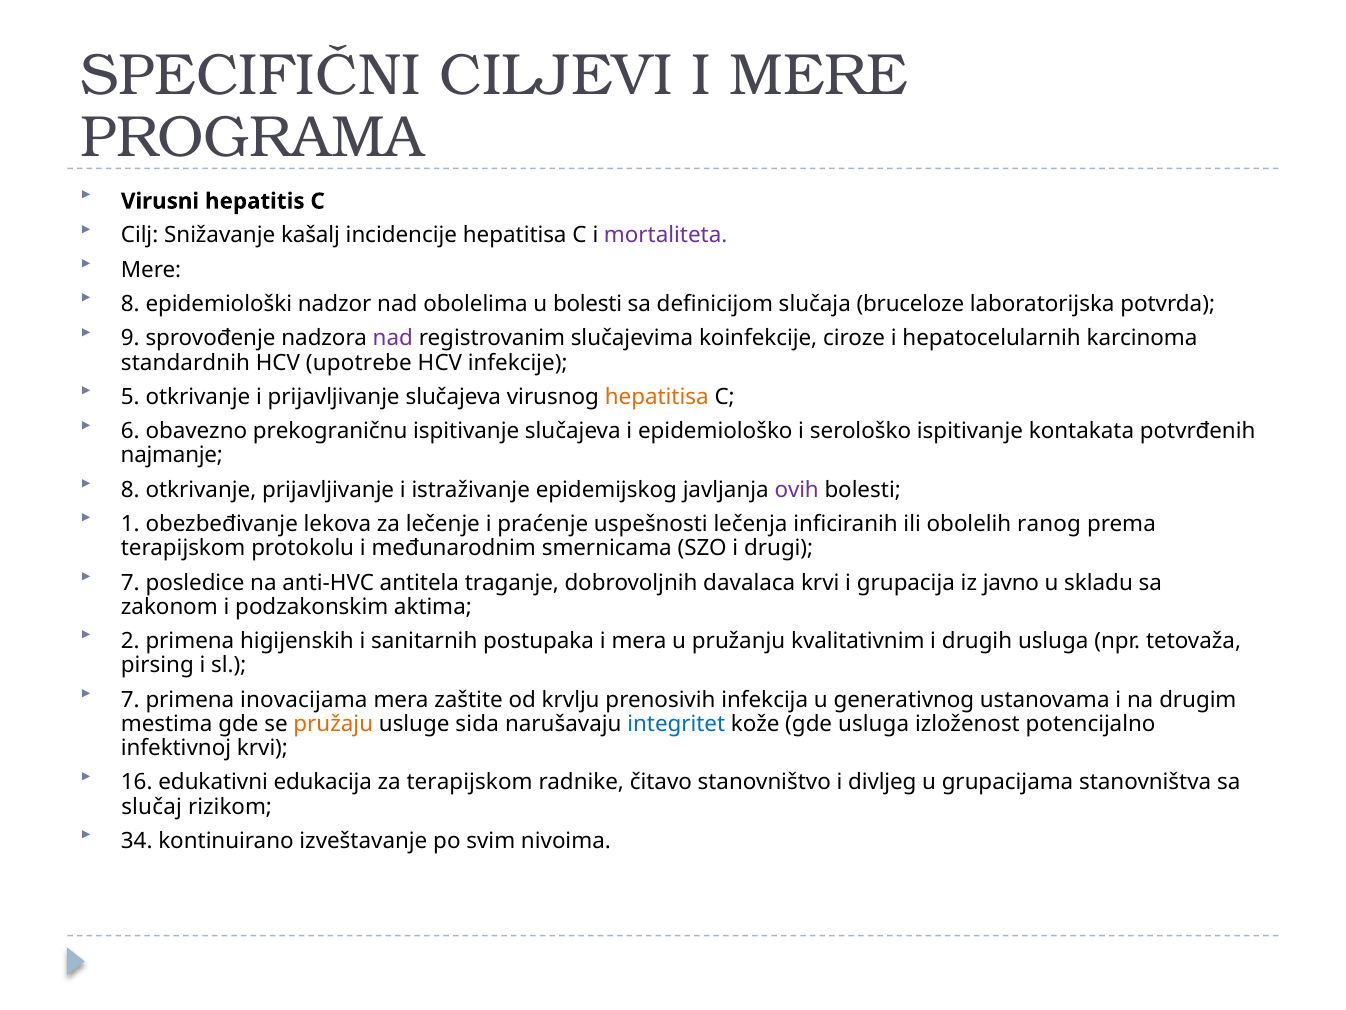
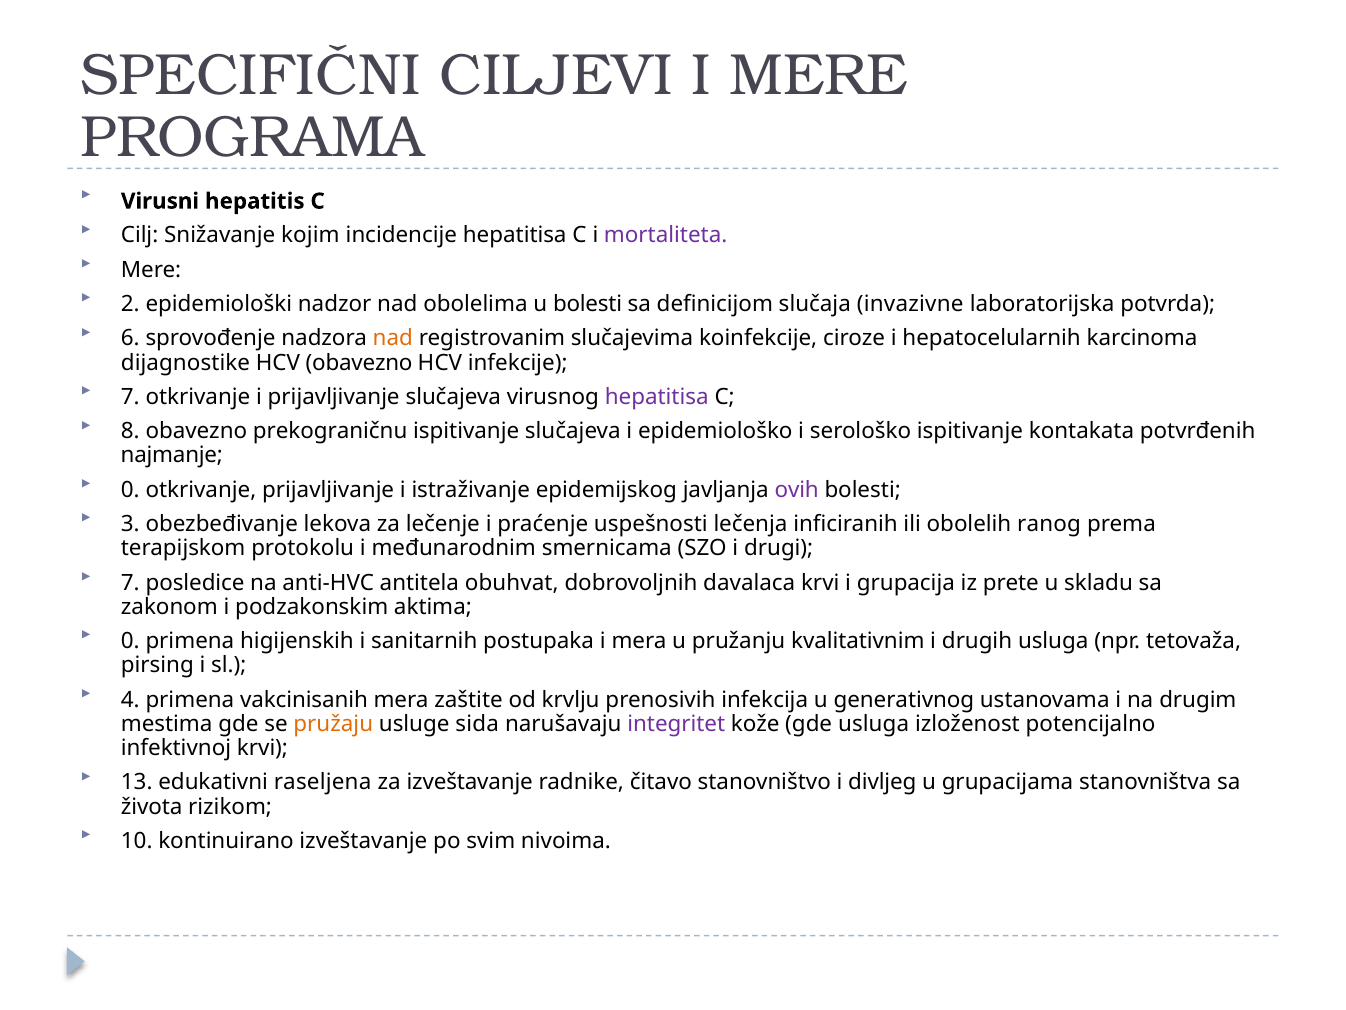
kašalj: kašalj -> kojim
8 at (130, 304): 8 -> 2
bruceloze: bruceloze -> invazivne
9: 9 -> 6
nad at (393, 338) colour: purple -> orange
standardnih: standardnih -> dijagnostike
HCV upotrebe: upotrebe -> obavezno
5 at (130, 397): 5 -> 7
hepatitisa at (657, 397) colour: orange -> purple
6: 6 -> 8
8 at (130, 490): 8 -> 0
1: 1 -> 3
traganje: traganje -> obuhvat
javno: javno -> prete
2 at (130, 641): 2 -> 0
7 at (130, 699): 7 -> 4
inovacijama: inovacijama -> vakcinisanih
integritet colour: blue -> purple
16: 16 -> 13
edukacija: edukacija -> raseljena
za terapijskom: terapijskom -> izveštavanje
slučaj: slučaj -> života
34: 34 -> 10
